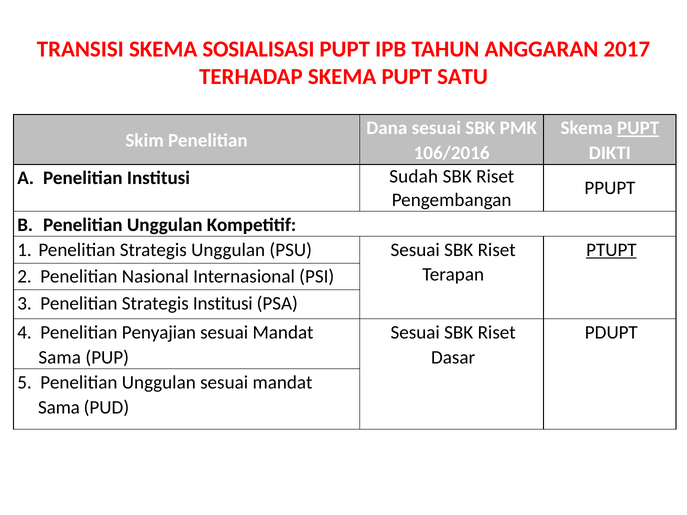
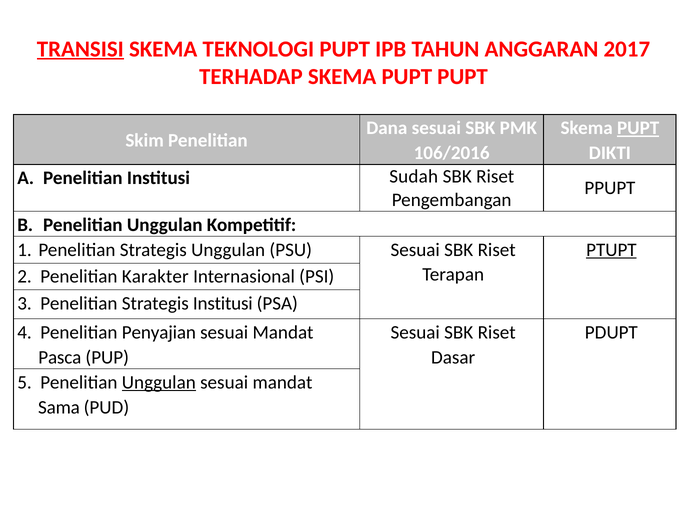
TRANSISI underline: none -> present
SOSIALISASI: SOSIALISASI -> TEKNOLOGI
PUPT SATU: SATU -> PUPT
Nasional: Nasional -> Karakter
Sama at (60, 357): Sama -> Pasca
Unggulan at (159, 382) underline: none -> present
